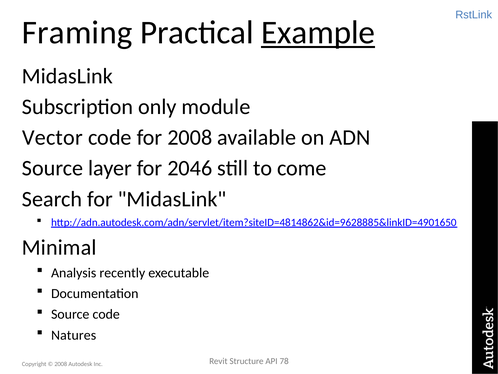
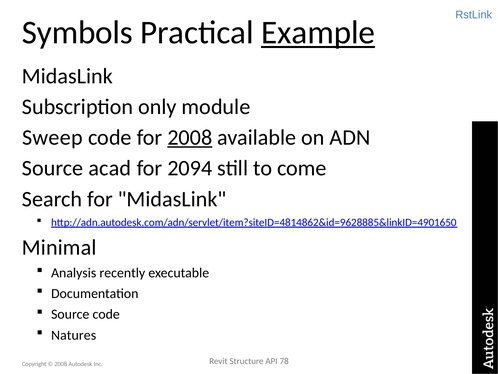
Framing: Framing -> Symbols
Vector: Vector -> Sweep
2008 at (190, 137) underline: none -> present
layer: layer -> acad
2046: 2046 -> 2094
